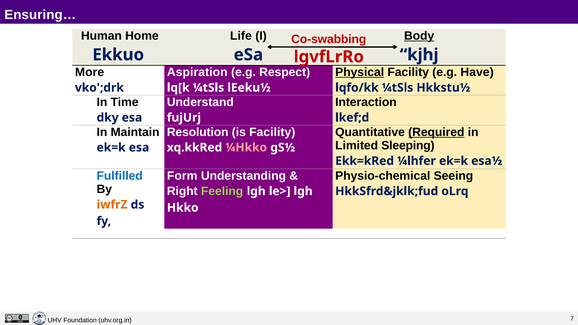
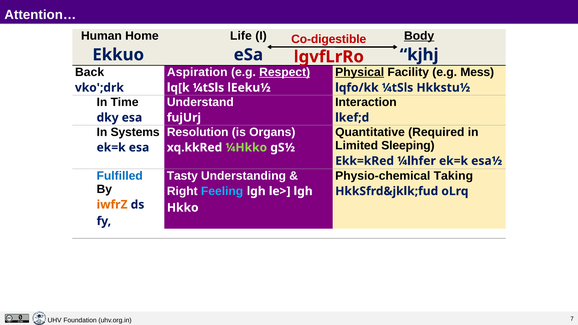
Ensuring…: Ensuring… -> Attention…
Co-swabbing: Co-swabbing -> Co-digestible
More: More -> Back
Respect underline: none -> present
Have: Have -> Mess
Maintain: Maintain -> Systems
is Facility: Facility -> Organs
Required underline: present -> none
¼Hkko colour: pink -> light green
Form: Form -> Tasty
Seeing: Seeing -> Taking
Feeling colour: light green -> light blue
